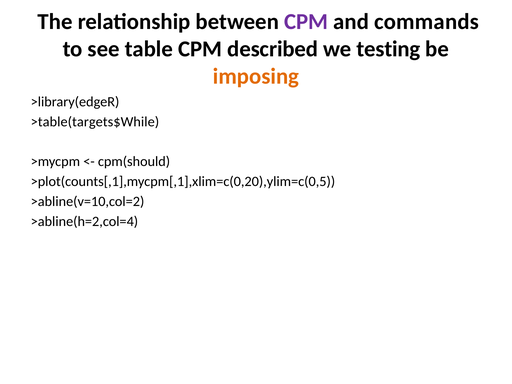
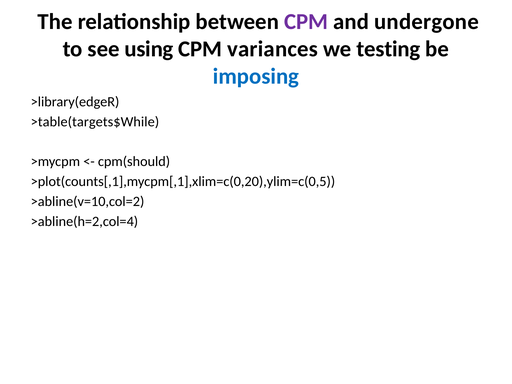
commands: commands -> undergone
table: table -> using
described: described -> variances
imposing colour: orange -> blue
